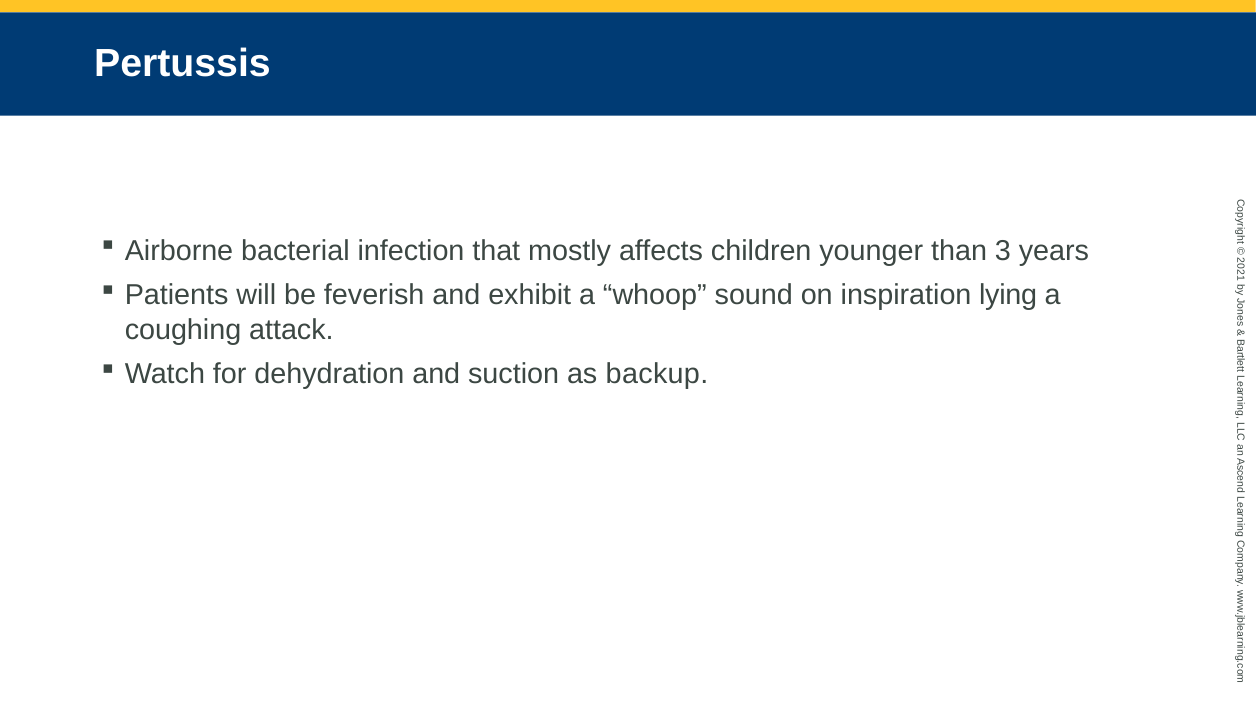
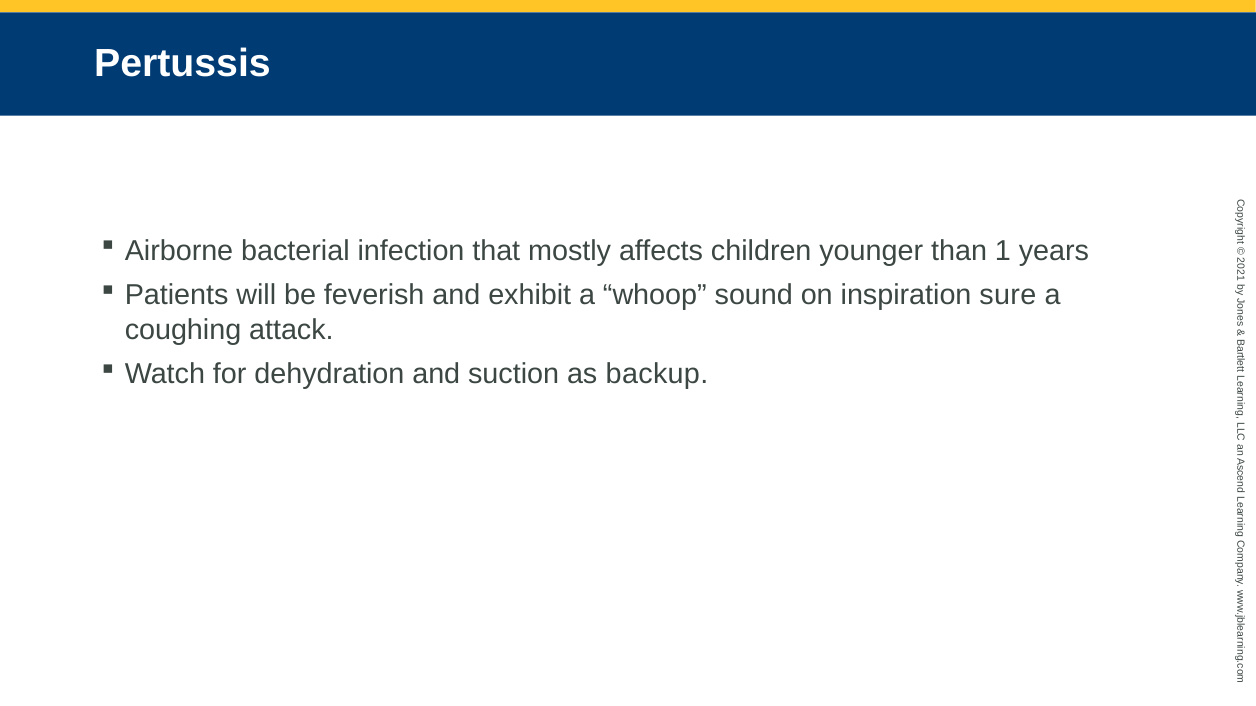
than 3: 3 -> 1
lying: lying -> sure
